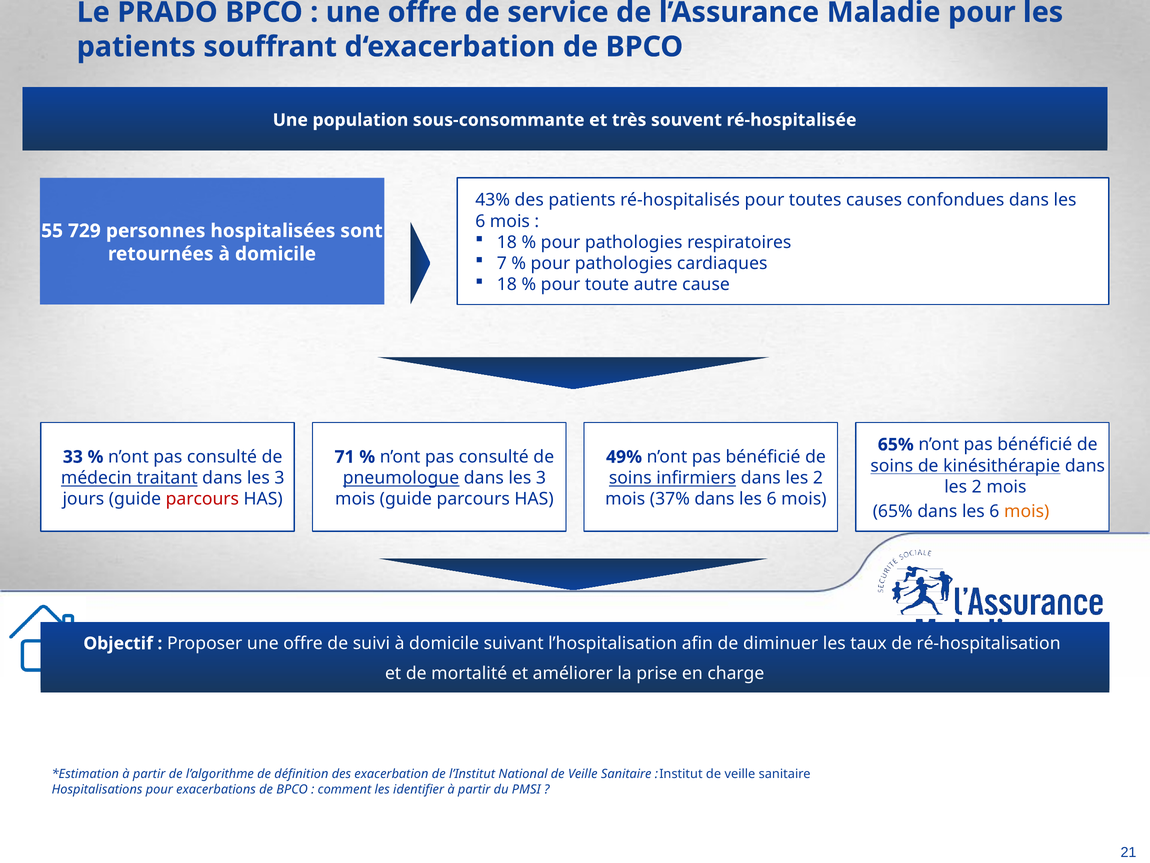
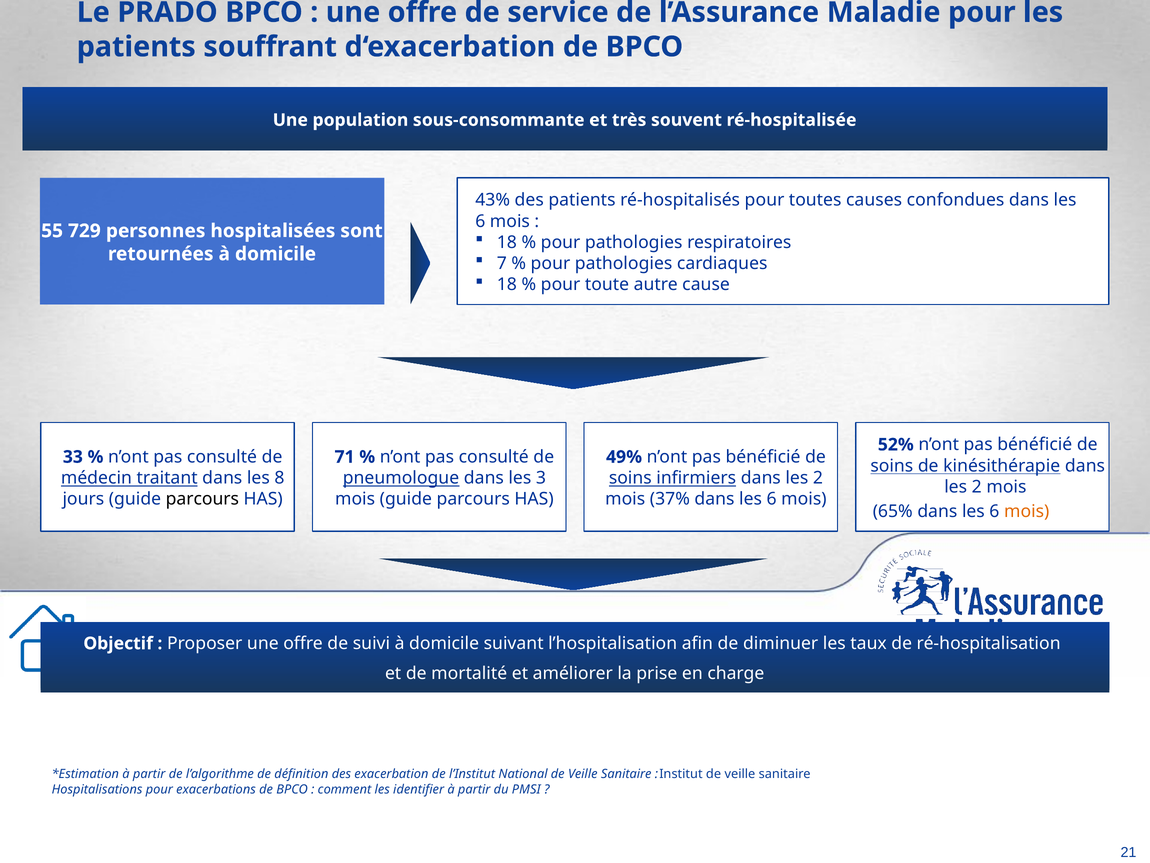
65% at (896, 444): 65% -> 52%
traitant dans les 3: 3 -> 8
parcours at (202, 499) colour: red -> black
